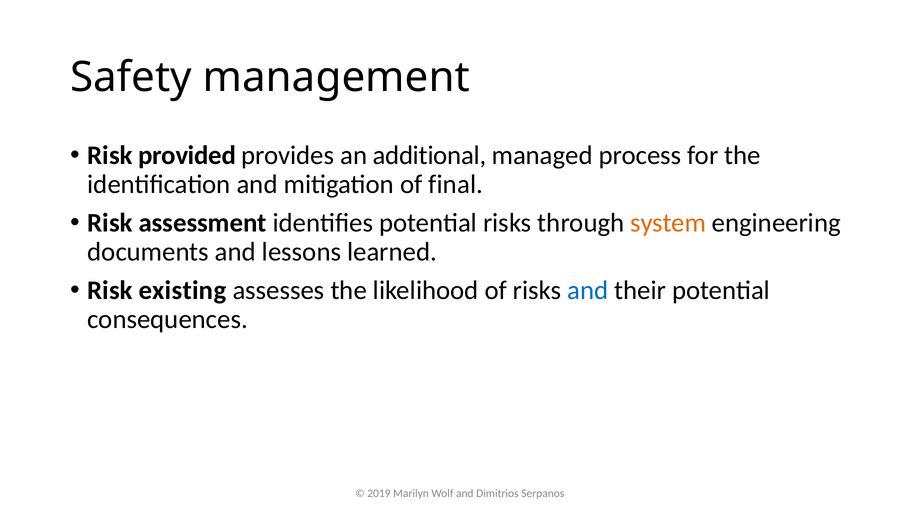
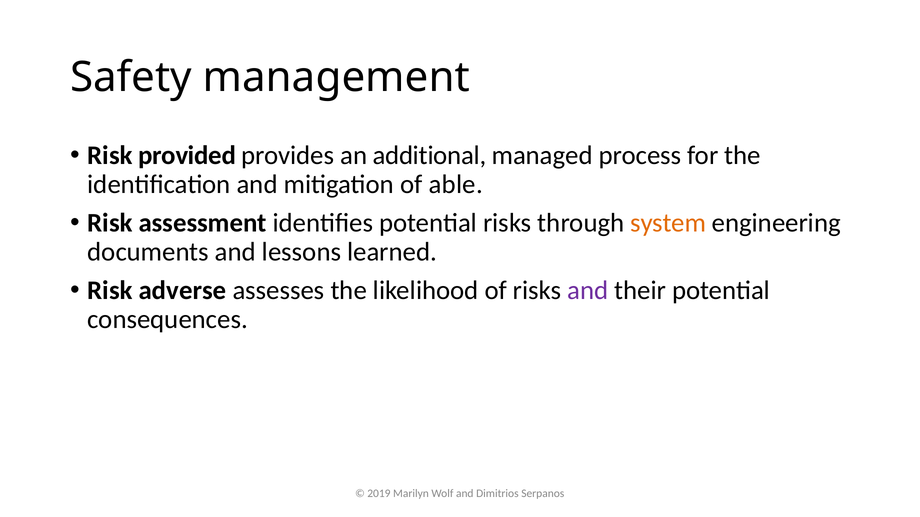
final: final -> able
existing: existing -> adverse
and at (588, 291) colour: blue -> purple
